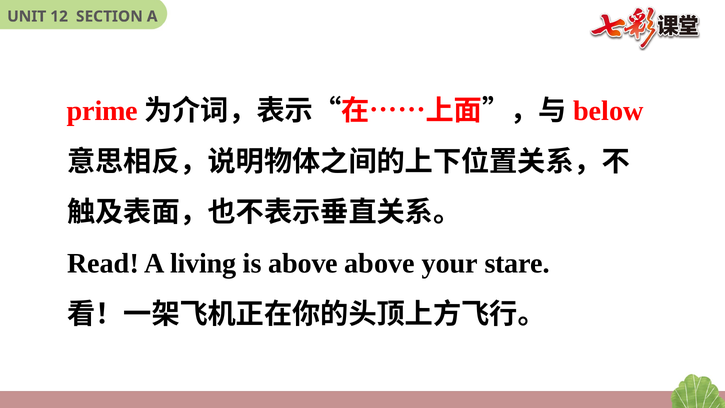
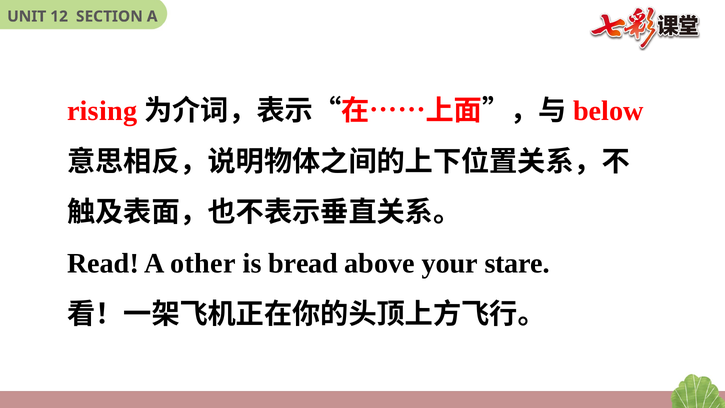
prime: prime -> rising
living: living -> other
is above: above -> bread
